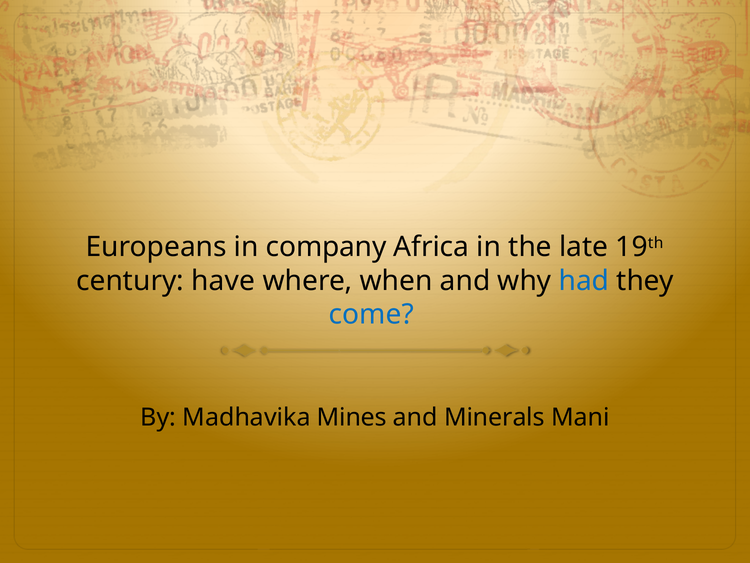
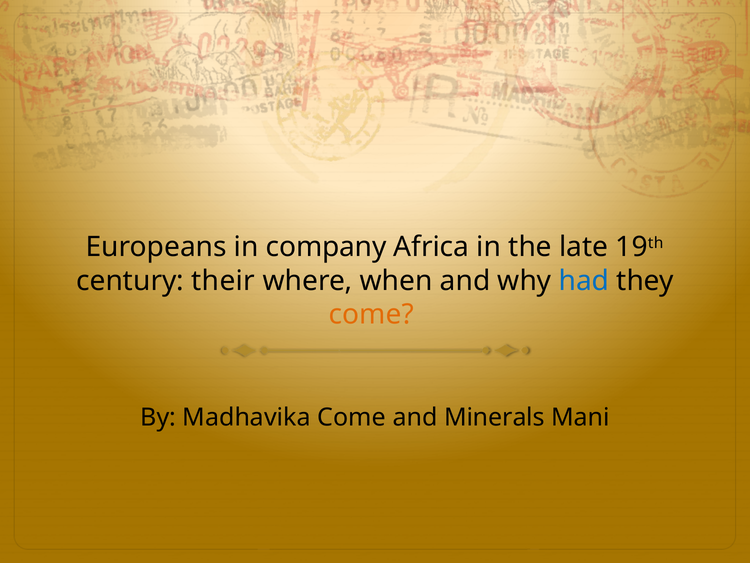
have: have -> their
come at (371, 314) colour: blue -> orange
Madhavika Mines: Mines -> Come
